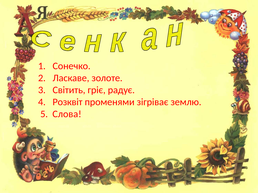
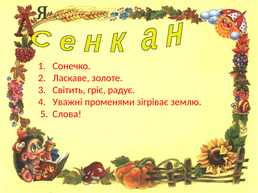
Розквіт: Розквіт -> Уважні
